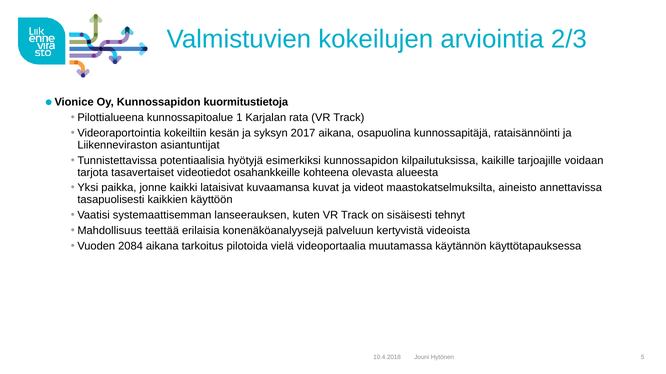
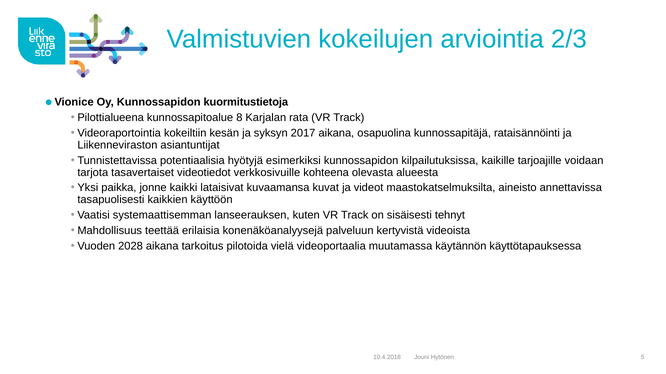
1: 1 -> 8
osahankkeille: osahankkeille -> verkkosivuille
2084: 2084 -> 2028
